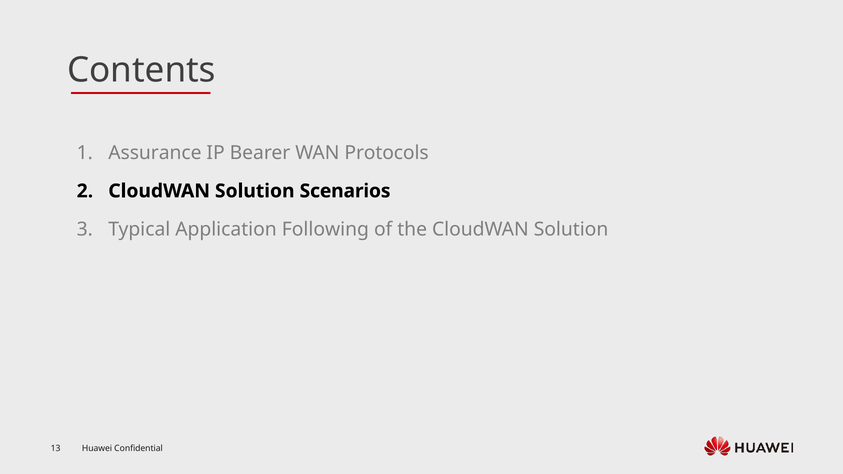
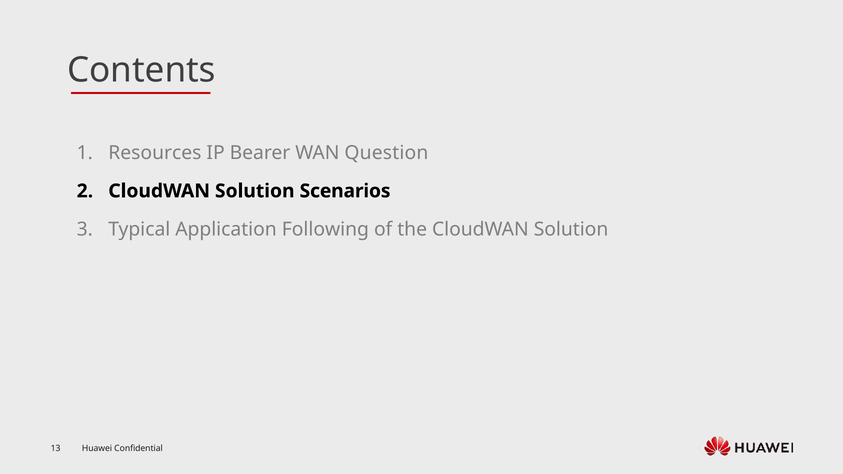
Assurance: Assurance -> Resources
Protocols: Protocols -> Question
